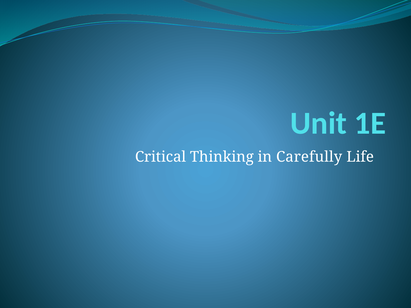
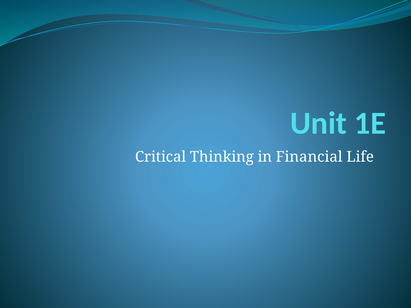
Carefully: Carefully -> Financial
